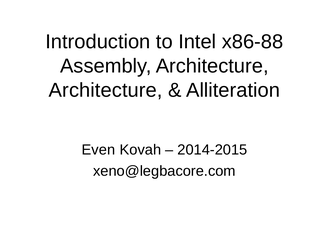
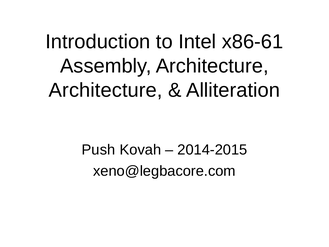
x86-88: x86-88 -> x86-61
Even: Even -> Push
